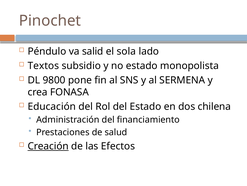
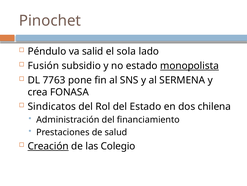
Textos: Textos -> Fusión
monopolista underline: none -> present
9800: 9800 -> 7763
Educación: Educación -> Sindicatos
Efectos: Efectos -> Colegio
